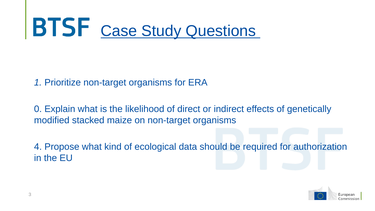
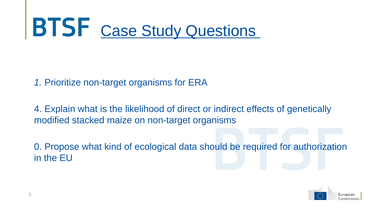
2 0: 0 -> 4
3 4: 4 -> 0
